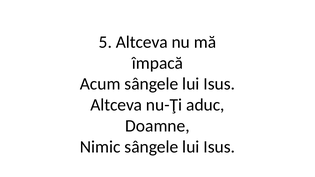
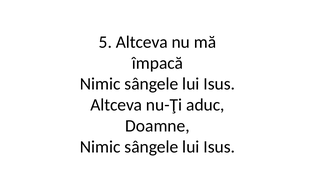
Acum at (100, 84): Acum -> Nimic
